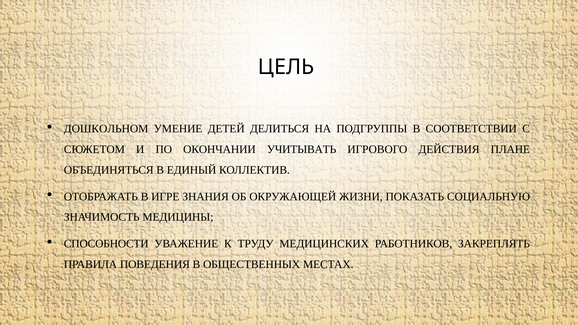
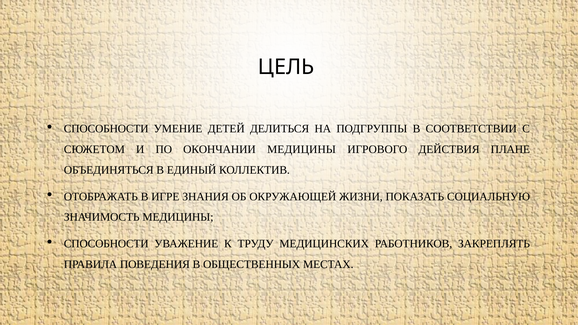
ДОШКОЛЬНОМ at (106, 129): ДОШКОЛЬНОМ -> СПОСОБНОСТИ
ОКОНЧАНИИ УЧИТЫВАТЬ: УЧИТЫВАТЬ -> МЕДИЦИНЫ
